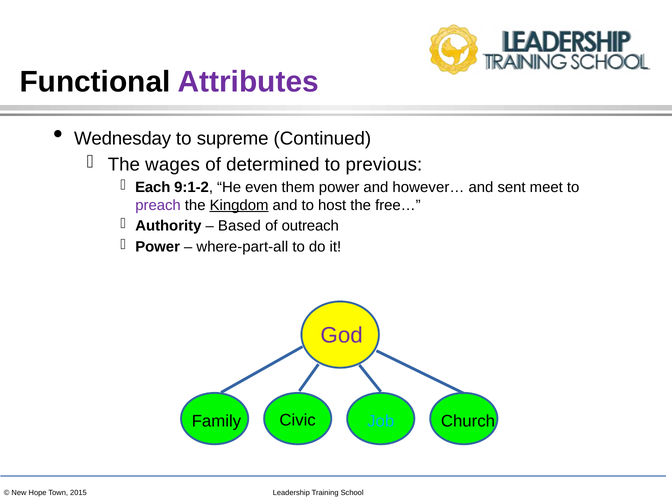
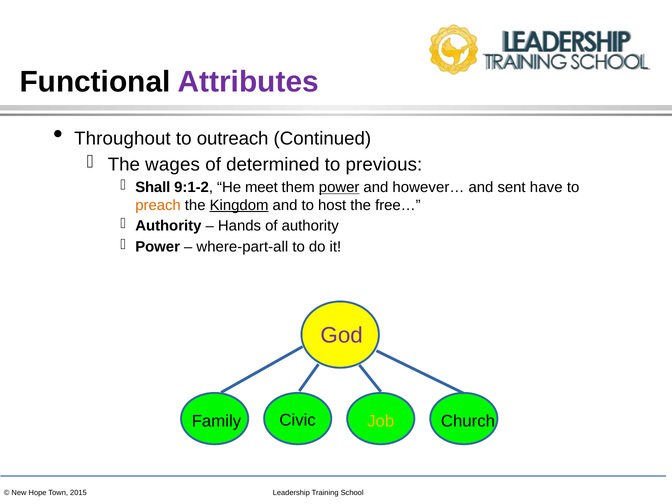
Wednesday: Wednesday -> Throughout
supreme: supreme -> outreach
Each: Each -> Shall
even: even -> meet
power at (339, 187) underline: none -> present
meet: meet -> have
preach colour: purple -> orange
Based: Based -> Hands
of outreach: outreach -> authority
Job colour: light blue -> yellow
